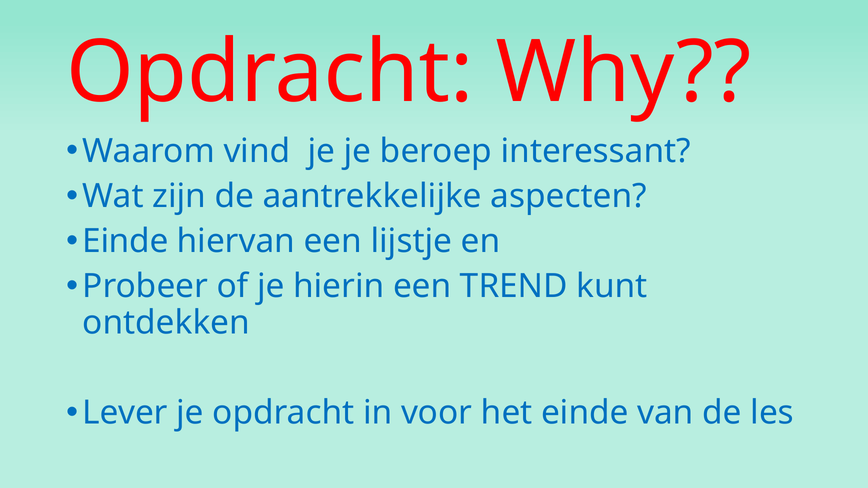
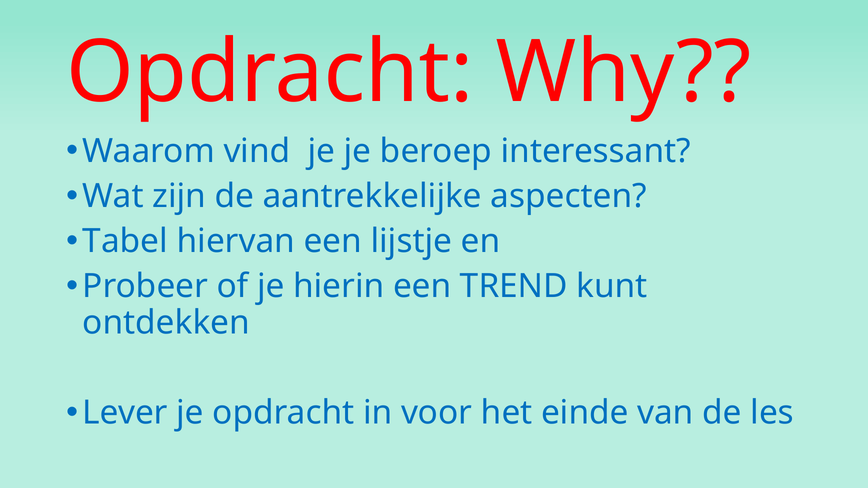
Einde at (125, 241): Einde -> Tabel
